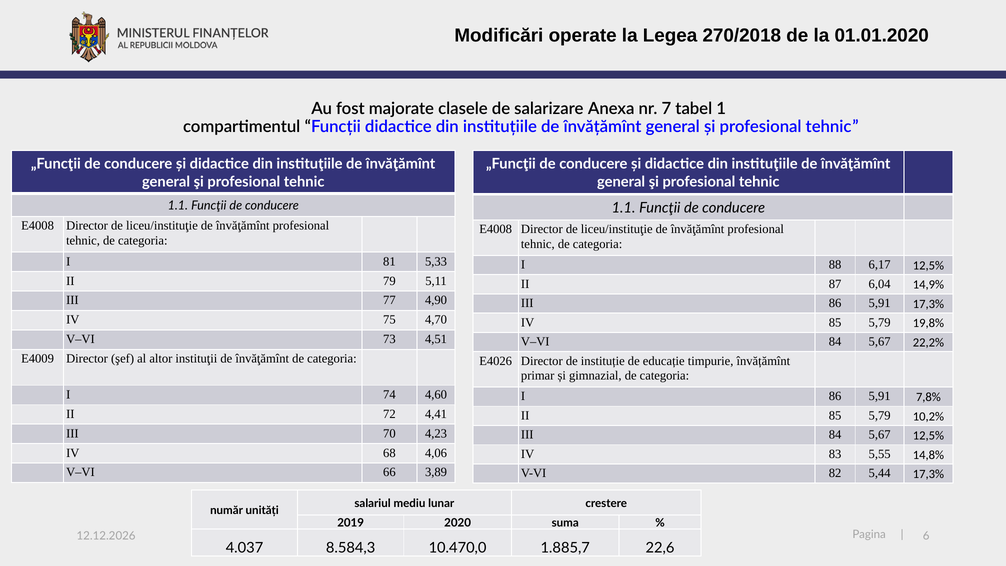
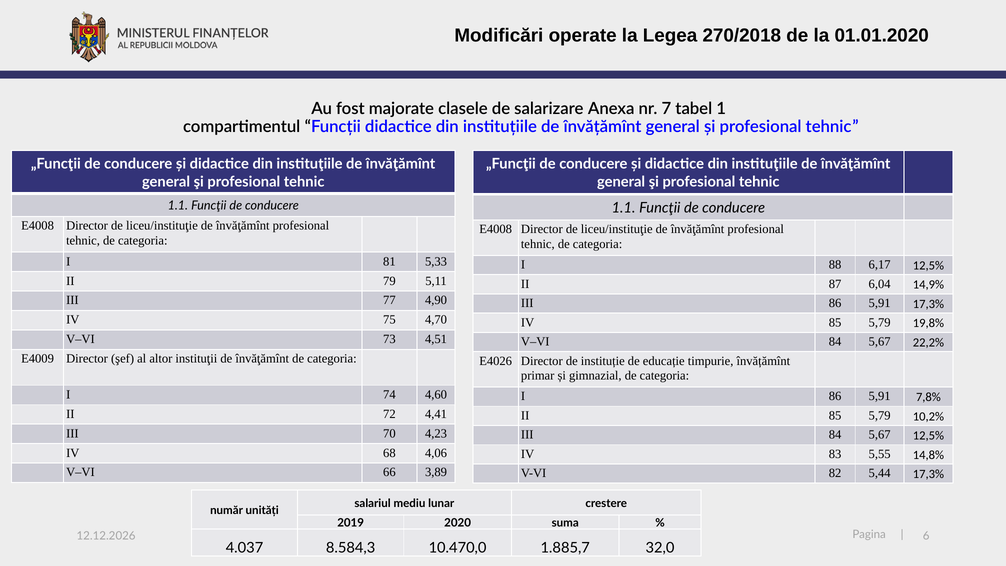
22,6: 22,6 -> 32,0
